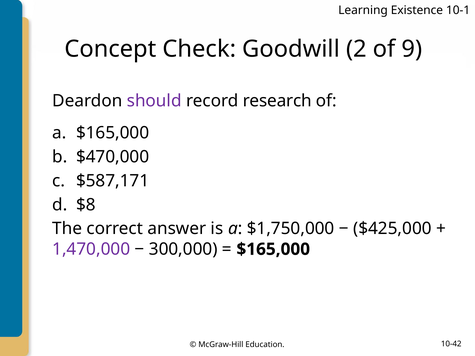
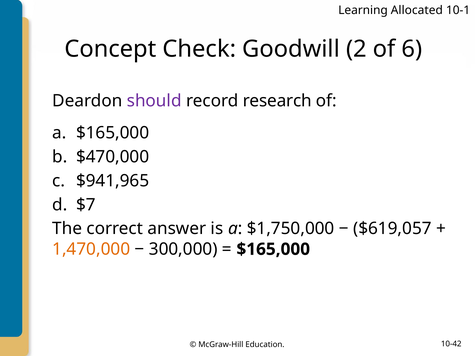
Existence: Existence -> Allocated
9: 9 -> 6
$587,171: $587,171 -> $941,965
$8: $8 -> $7
$425,000: $425,000 -> $619,057
1,470,000 colour: purple -> orange
